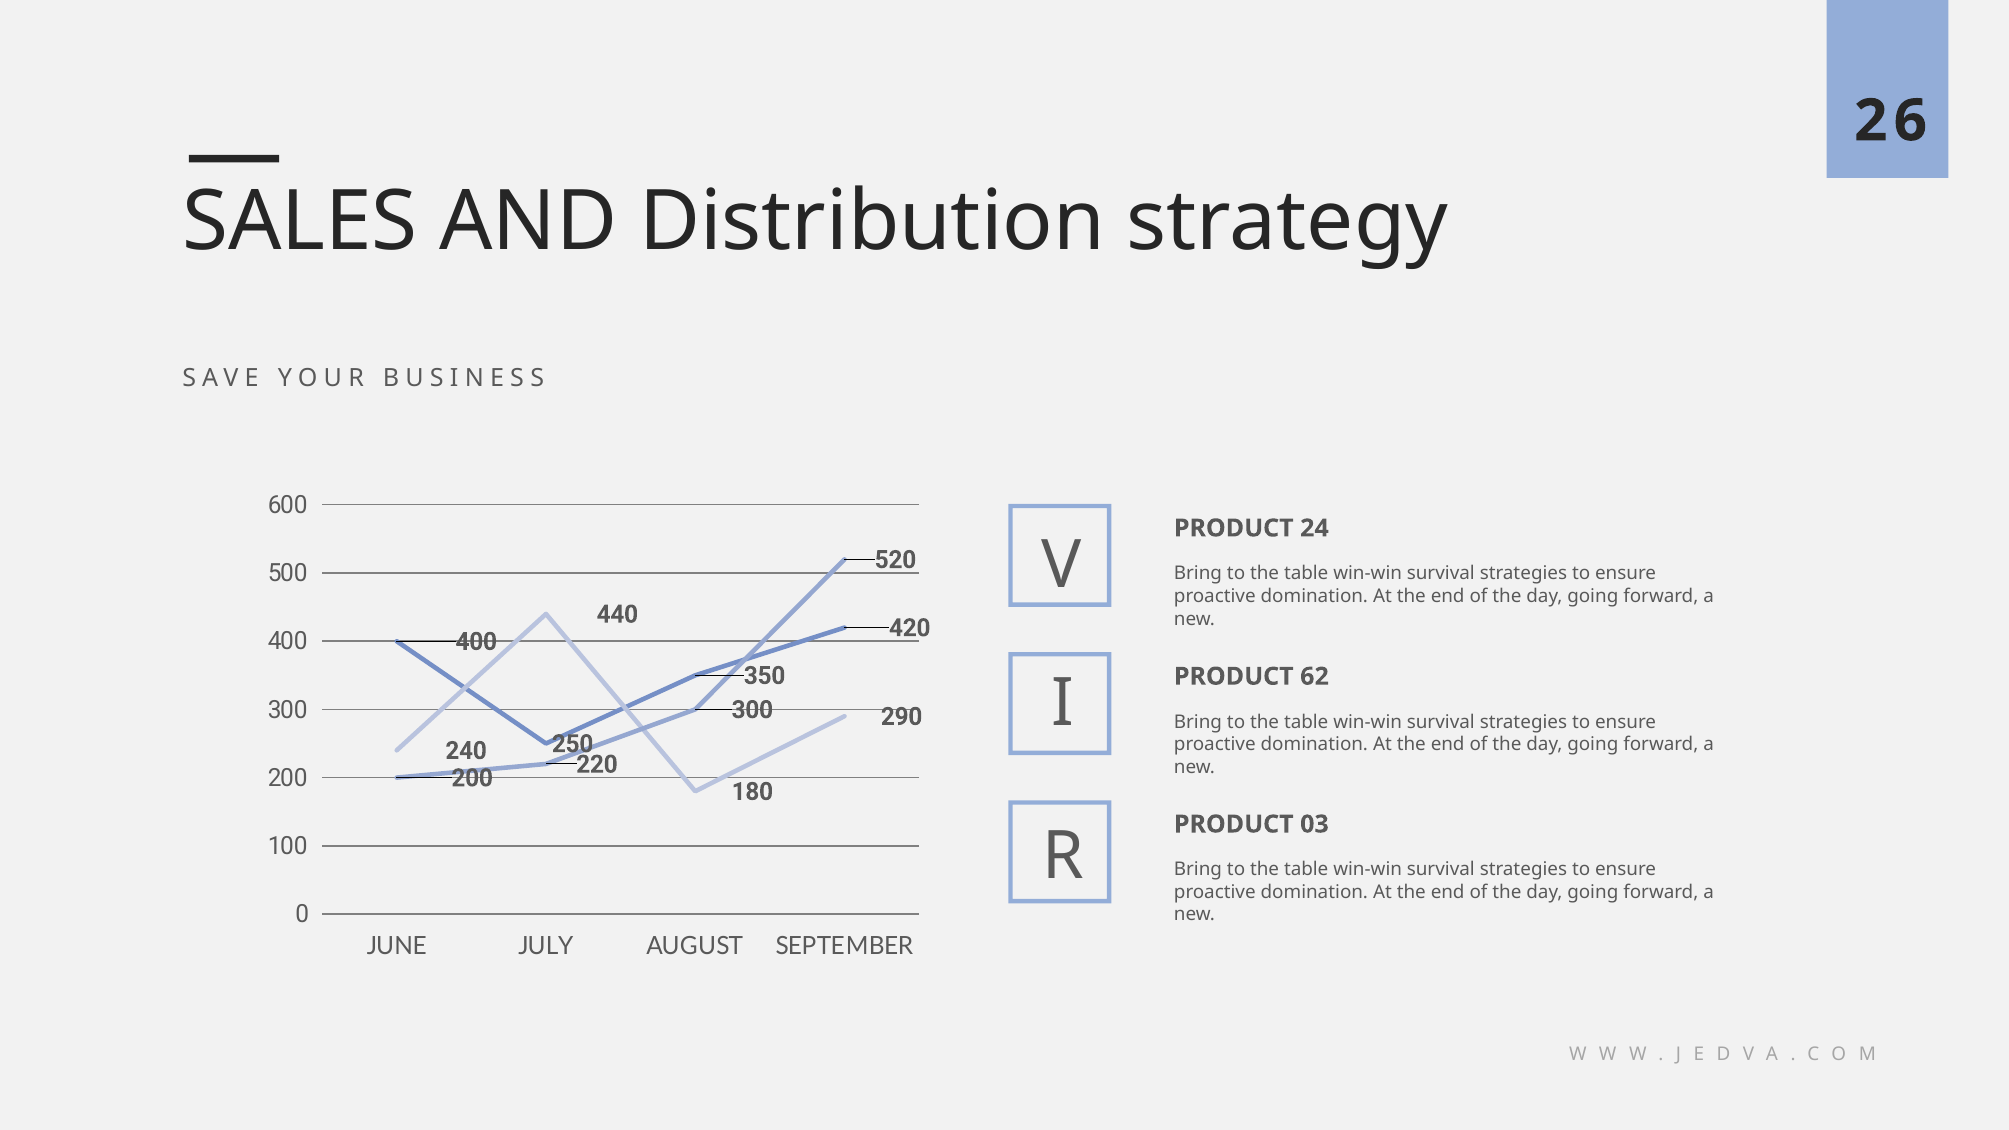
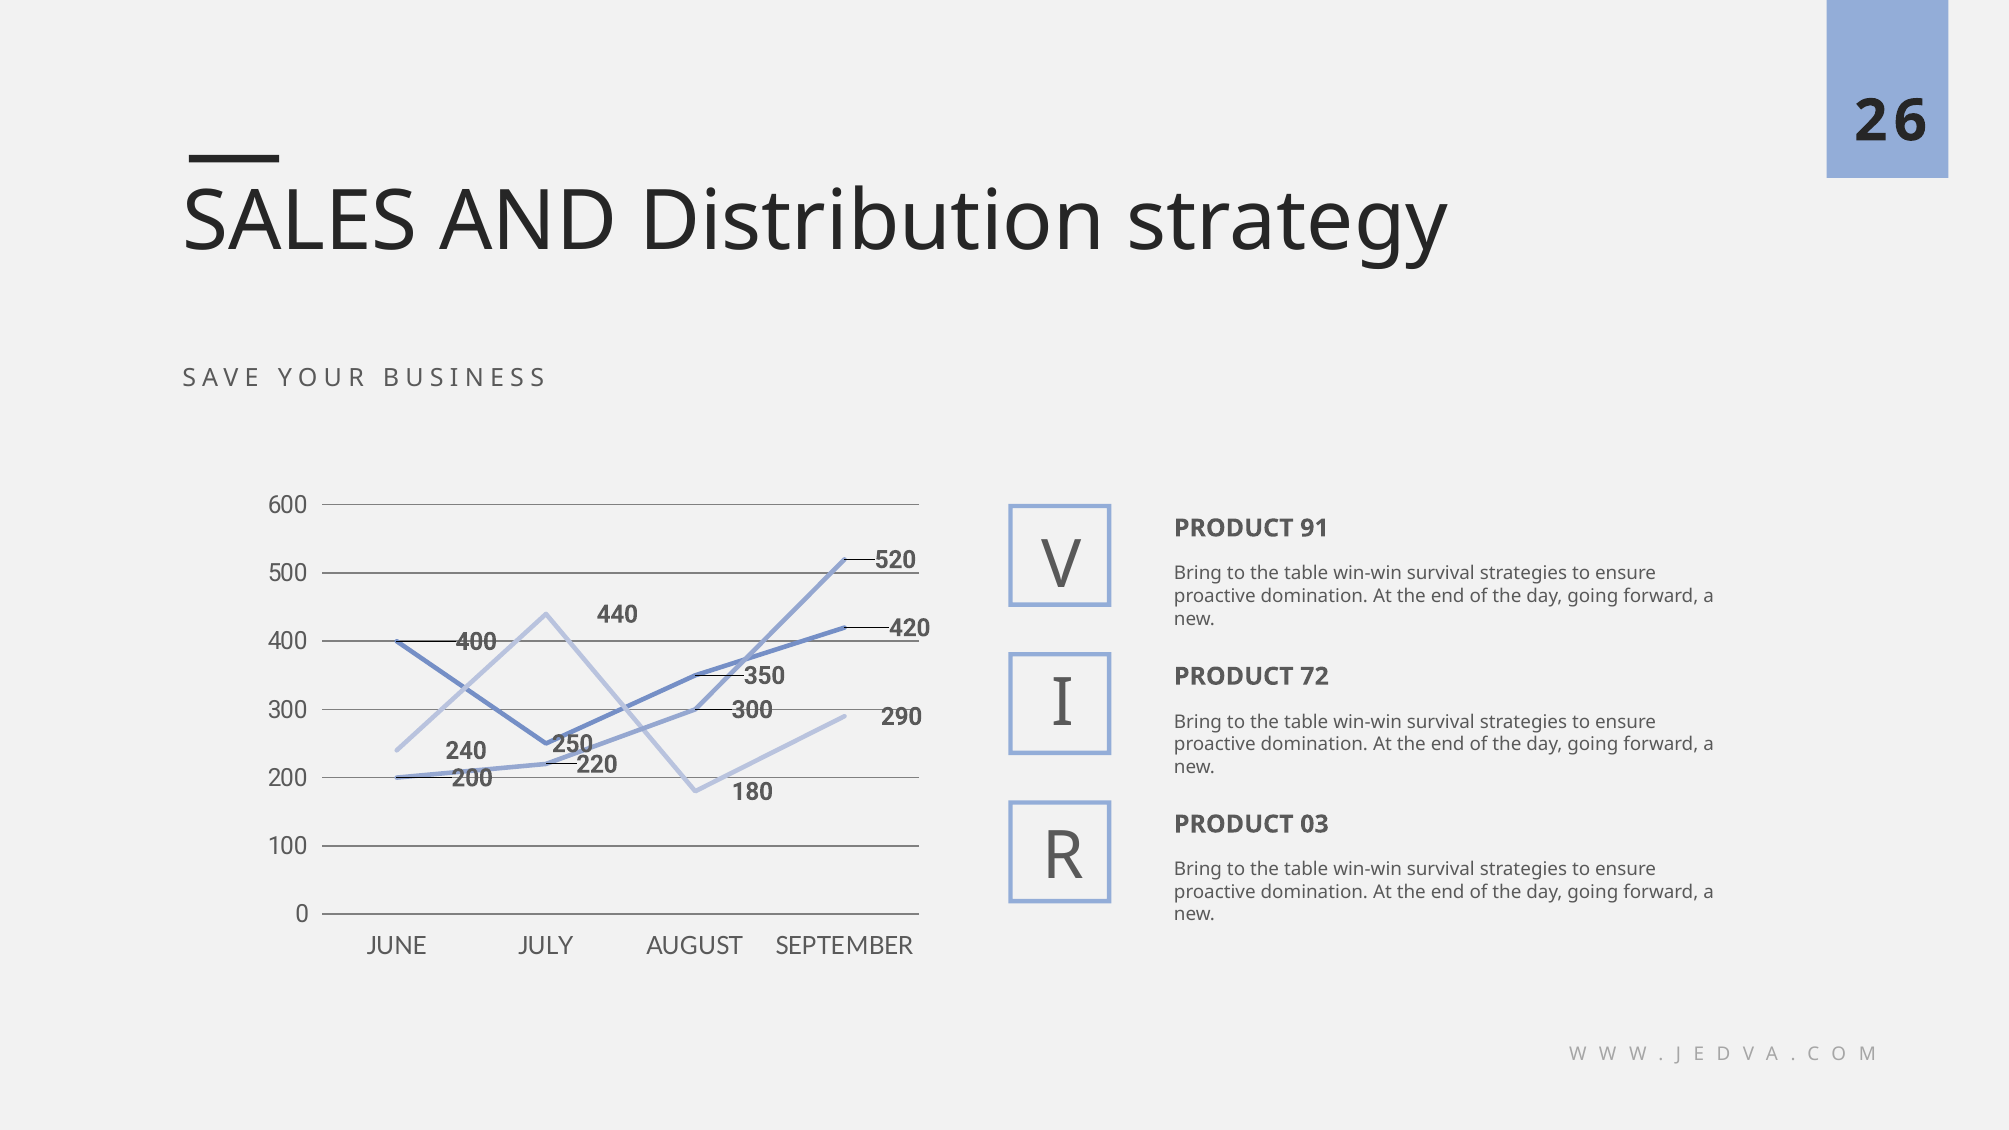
24: 24 -> 91
62: 62 -> 72
